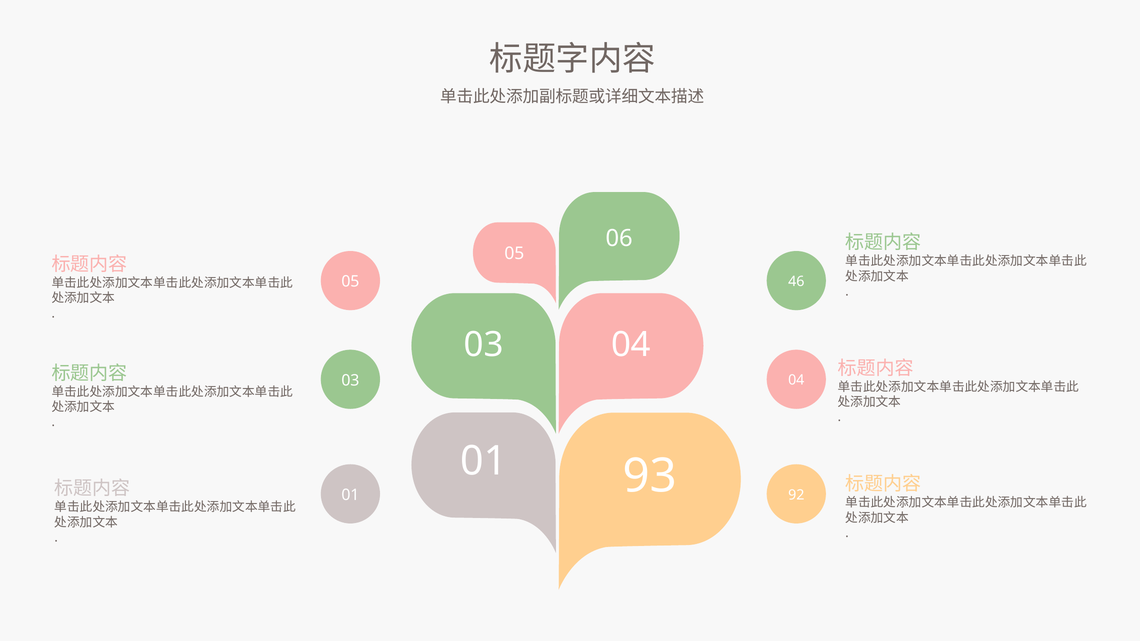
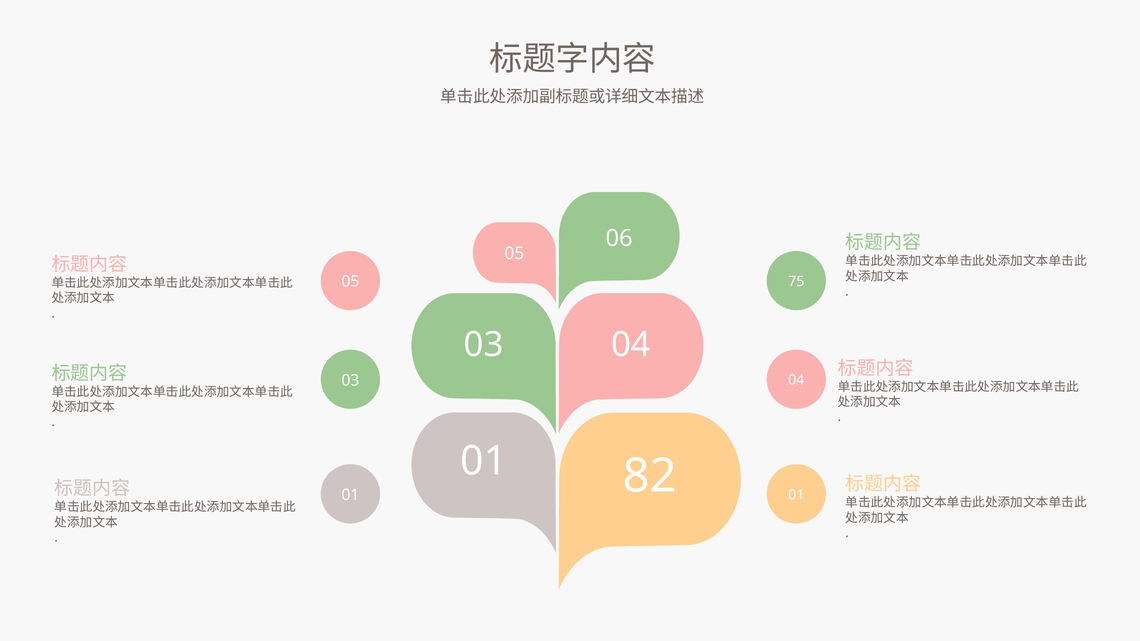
46: 46 -> 75
93: 93 -> 82
01 92: 92 -> 01
